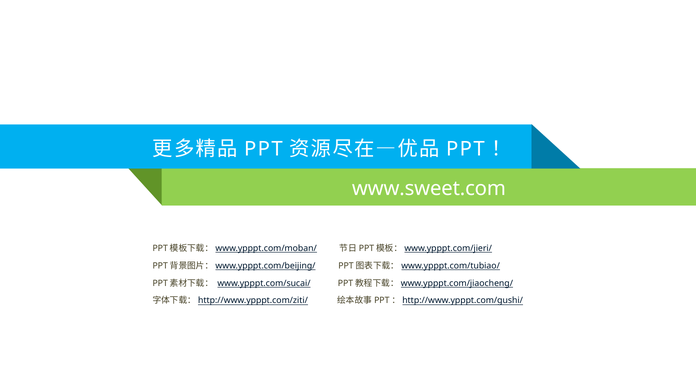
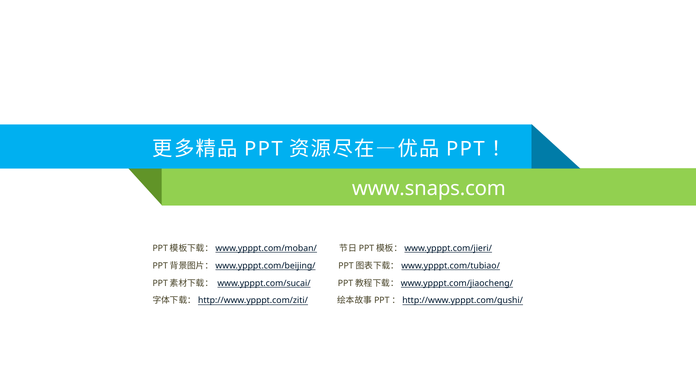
www.sweet.com: www.sweet.com -> www.snaps.com
